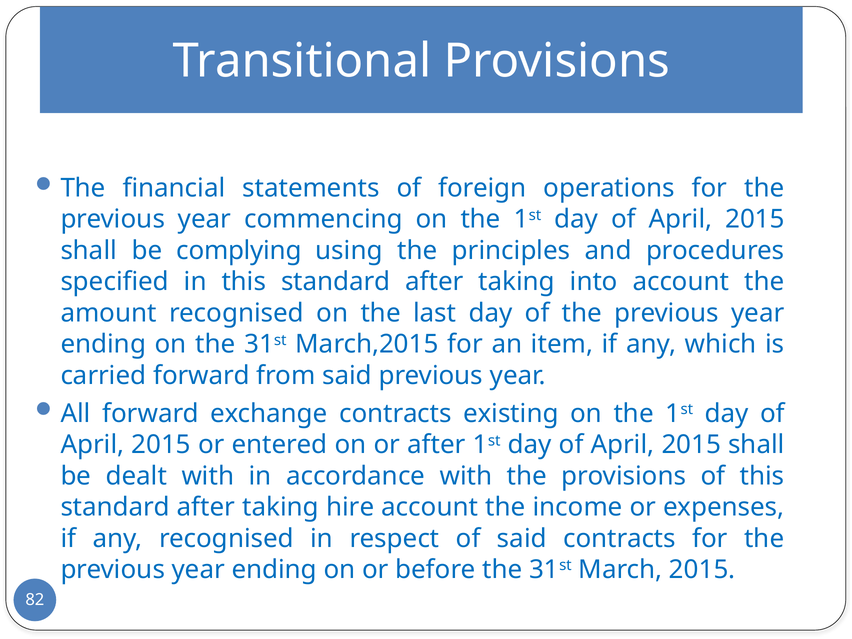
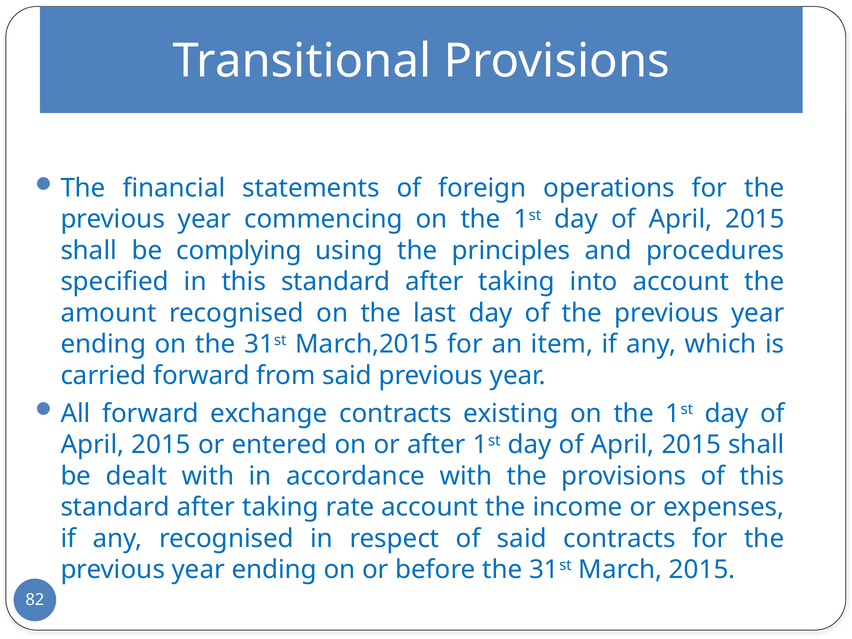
hire: hire -> rate
